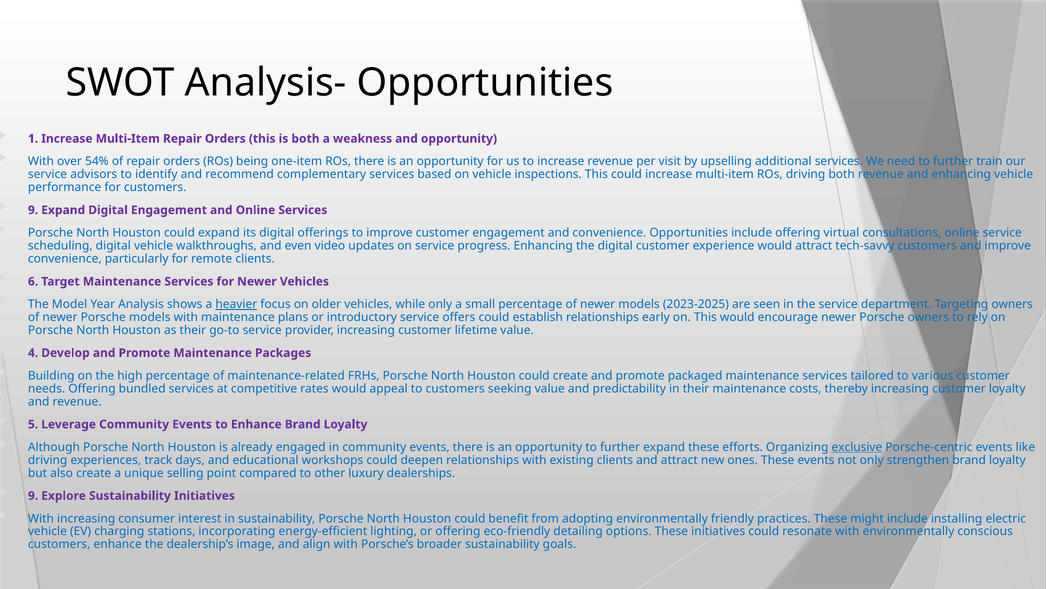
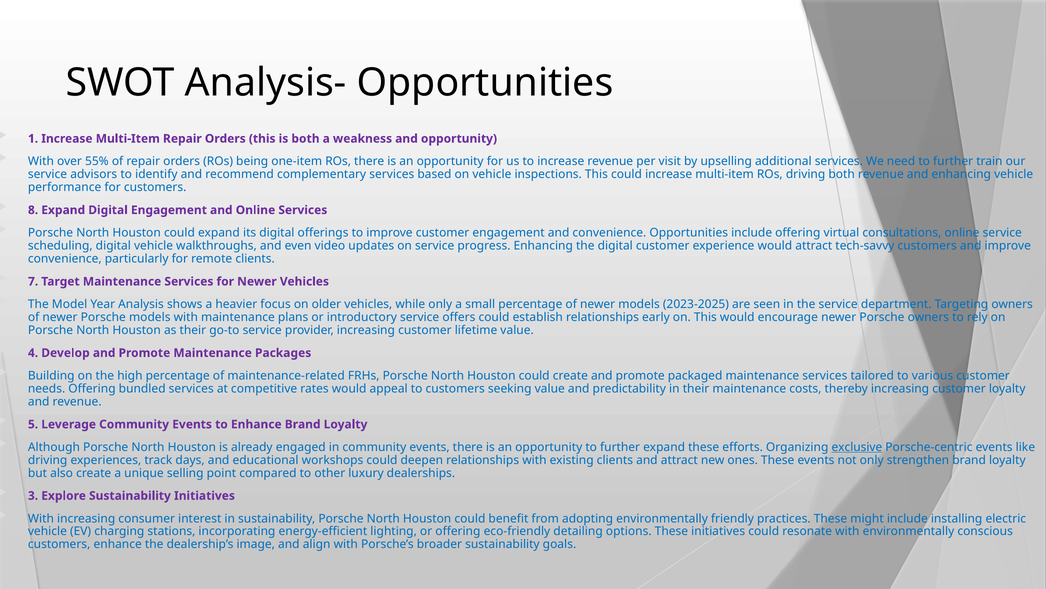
54%: 54% -> 55%
9 at (33, 210): 9 -> 8
6: 6 -> 7
heavier underline: present -> none
9 at (33, 495): 9 -> 3
